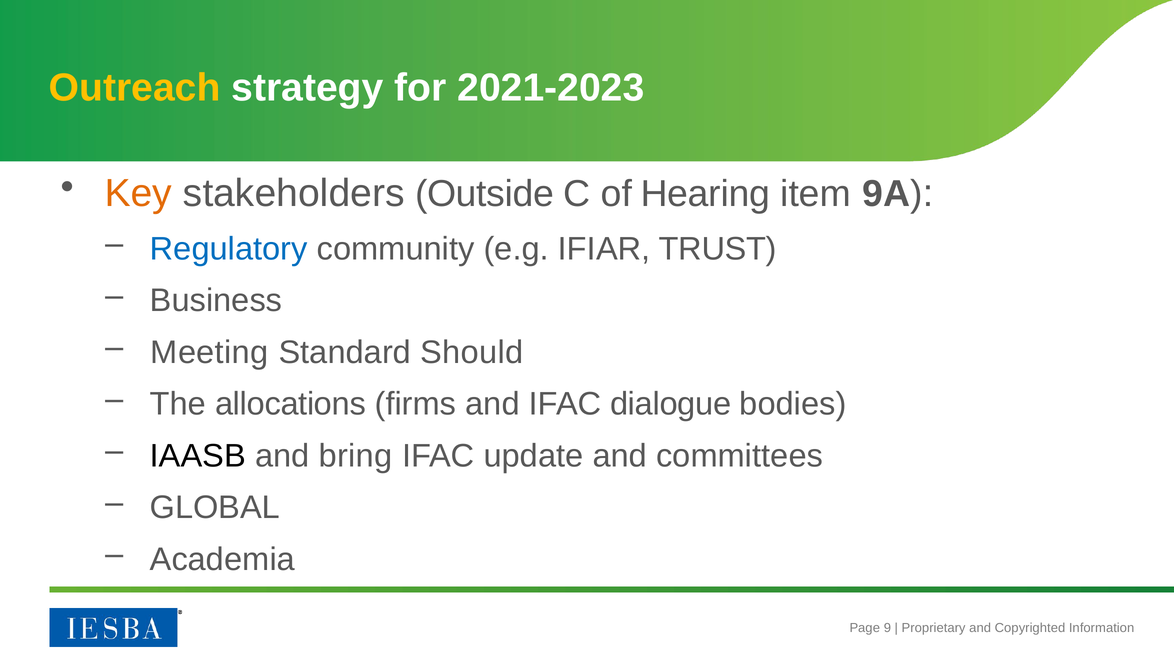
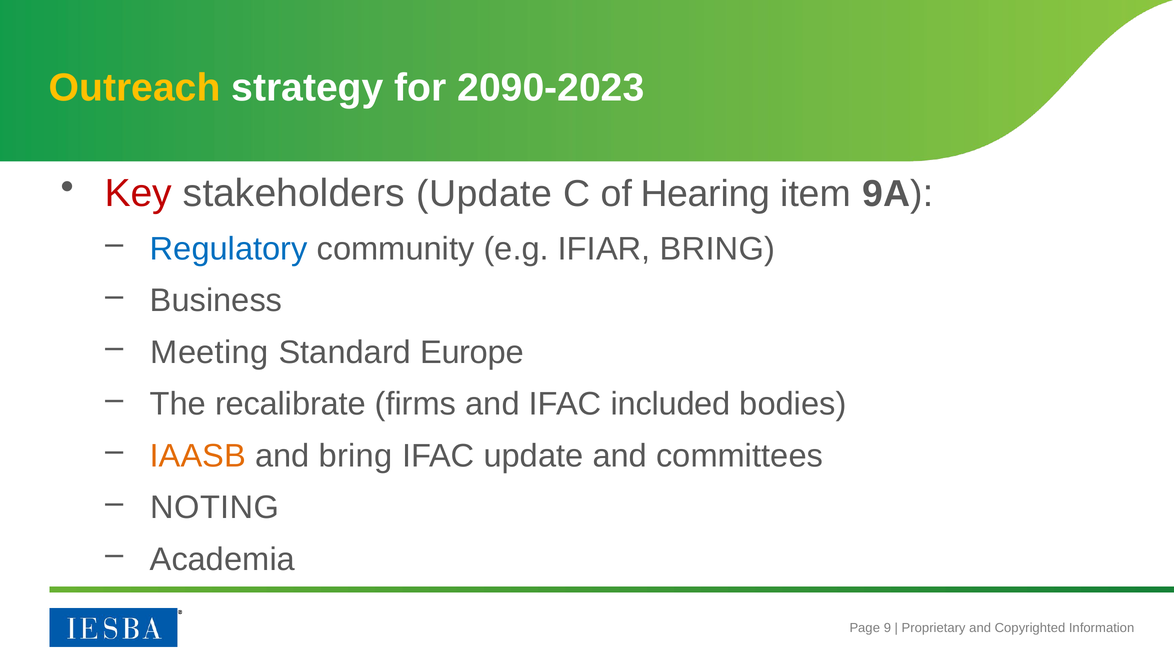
2021-2023: 2021-2023 -> 2090-2023
Key colour: orange -> red
stakeholders Outside: Outside -> Update
IFIAR TRUST: TRUST -> BRING
Should: Should -> Europe
allocations: allocations -> recalibrate
dialogue: dialogue -> included
IAASB colour: black -> orange
GLOBAL: GLOBAL -> NOTING
